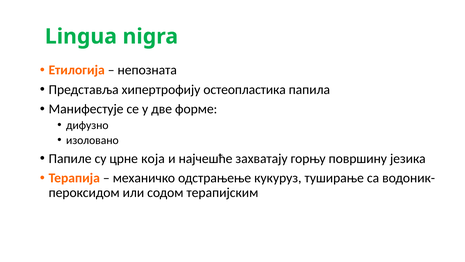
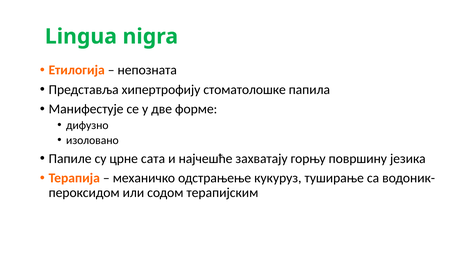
остеопластика: остеопластика -> стоматолошке
која: која -> сата
